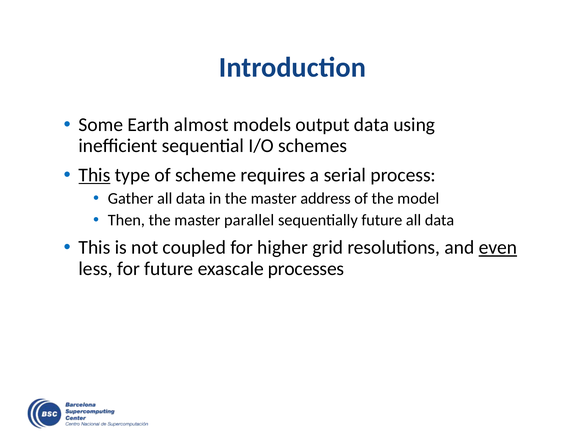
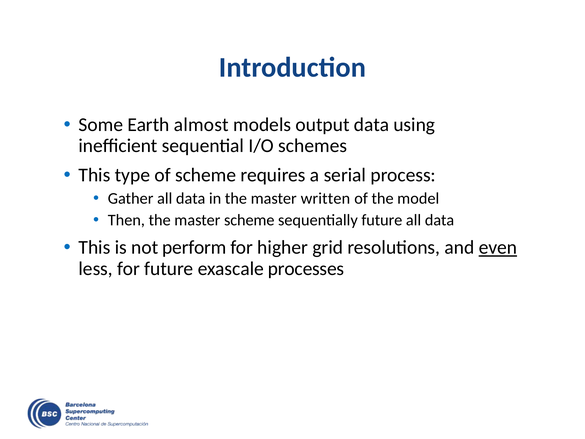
This at (94, 175) underline: present -> none
address: address -> written
master parallel: parallel -> scheme
coupled: coupled -> perform
